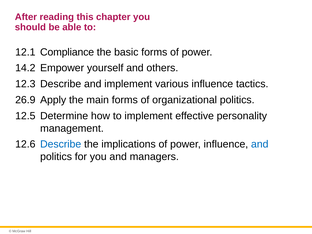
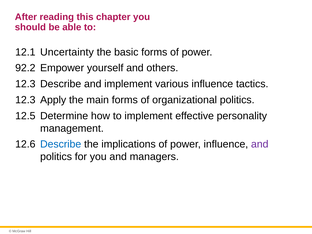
Compliance: Compliance -> Uncertainty
14.2: 14.2 -> 92.2
26.9 at (25, 100): 26.9 -> 12.3
and at (260, 144) colour: blue -> purple
